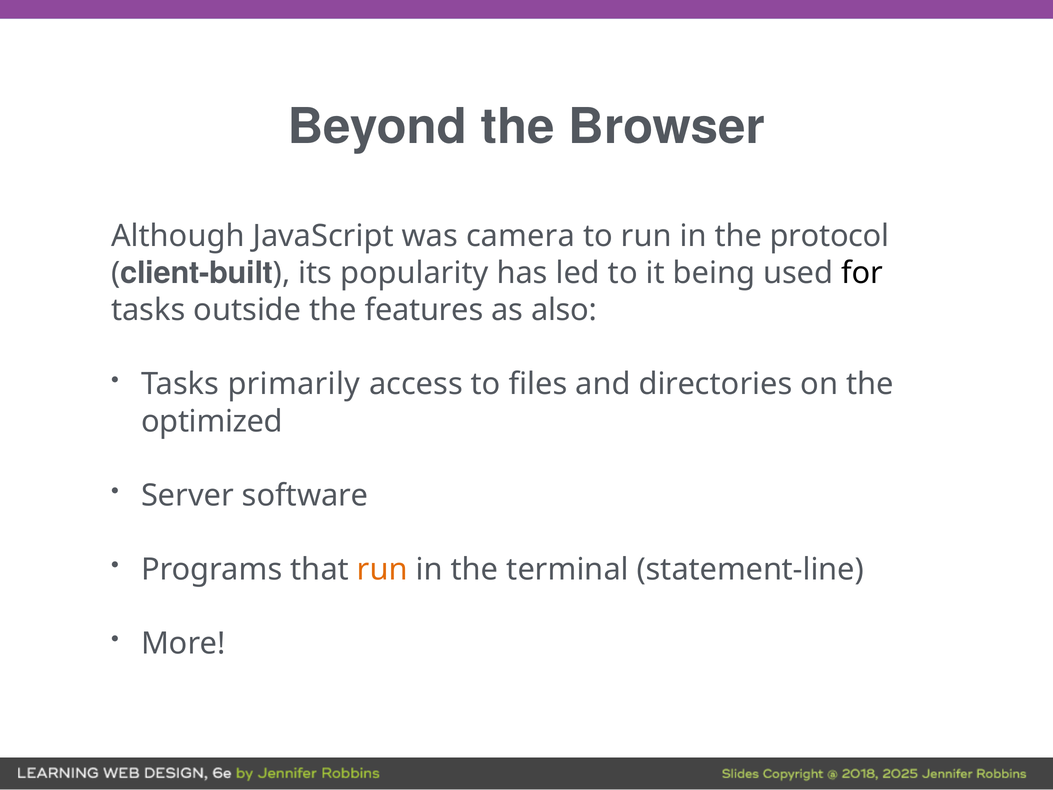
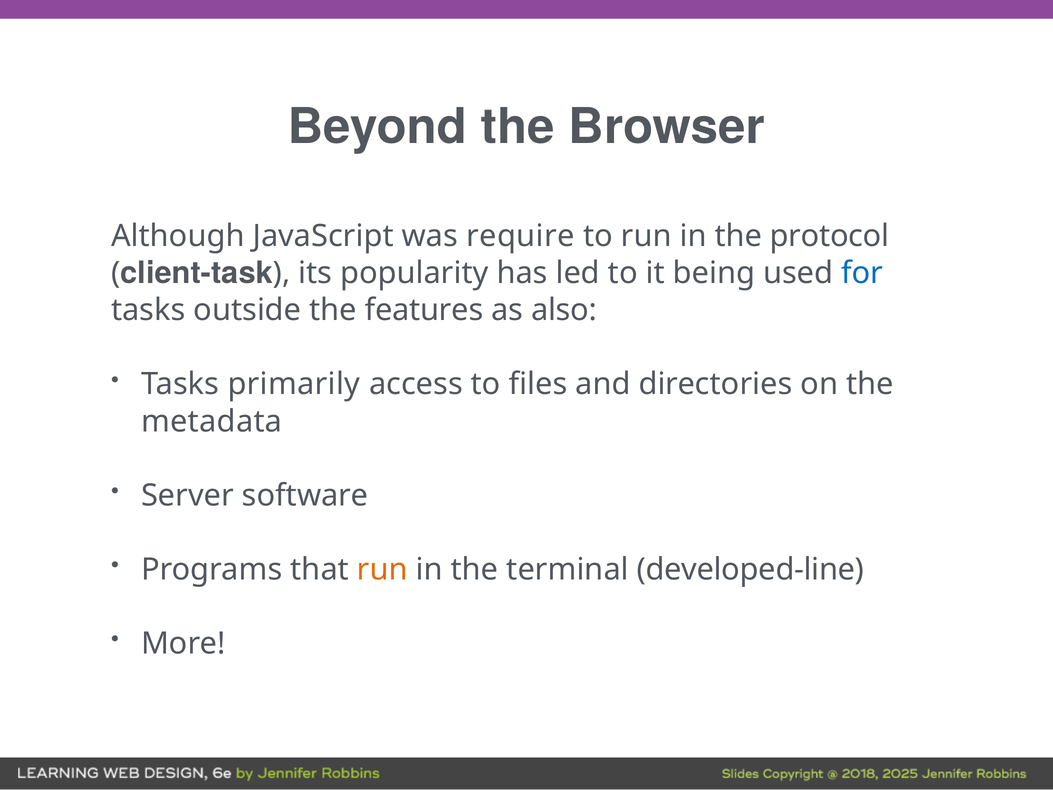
camera: camera -> require
client-built: client-built -> client-task
for colour: black -> blue
optimized: optimized -> metadata
statement-line: statement-line -> developed-line
